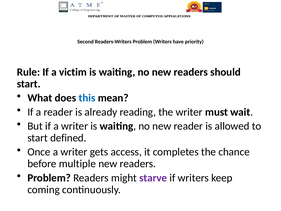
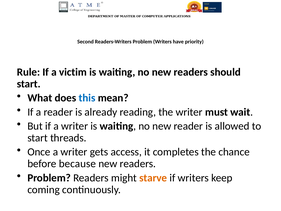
defined: defined -> threads
multiple: multiple -> because
starve colour: purple -> orange
